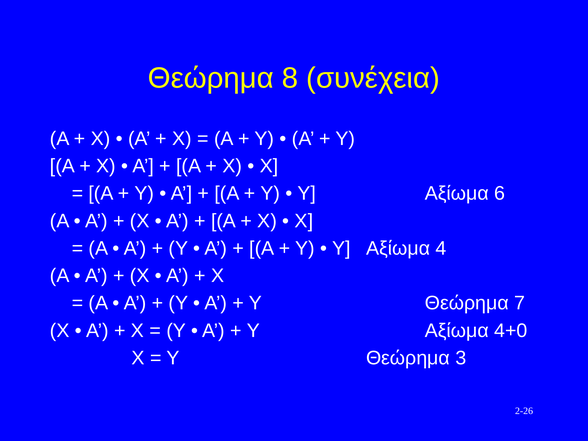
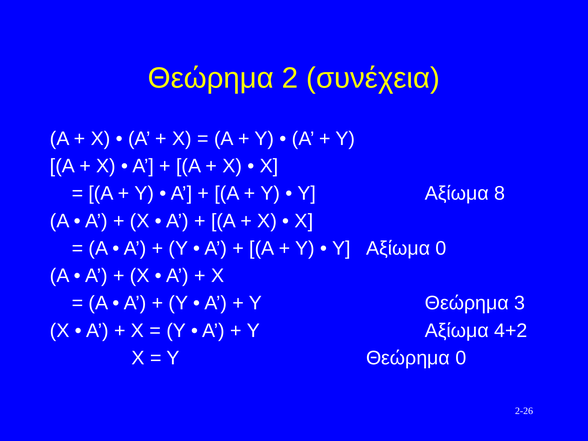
8: 8 -> 2
6: 6 -> 8
Αξίωμα 4: 4 -> 0
7: 7 -> 3
4+0: 4+0 -> 4+2
Θεώρημα 3: 3 -> 0
